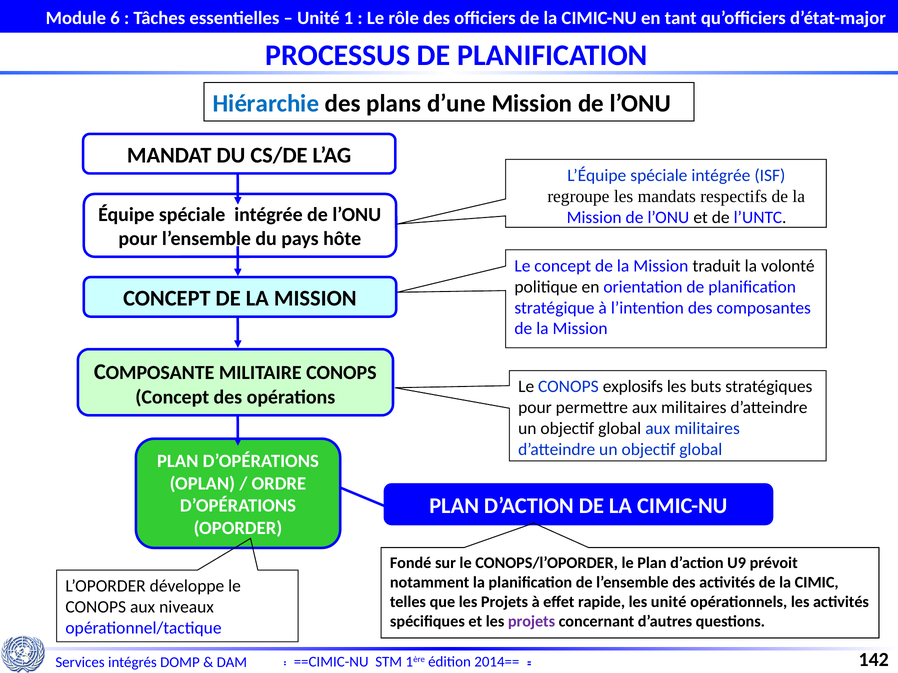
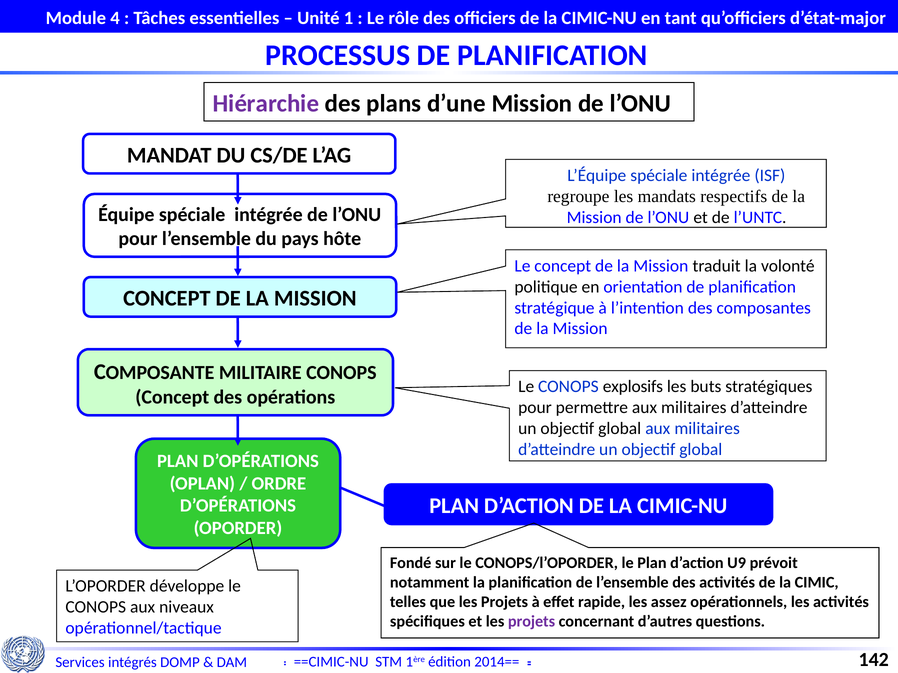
6: 6 -> 4
Hiérarchie colour: blue -> purple
les unité: unité -> assez
